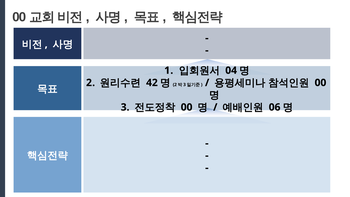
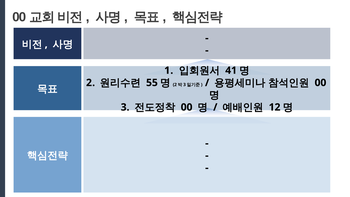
04: 04 -> 41
42: 42 -> 55
06: 06 -> 12
